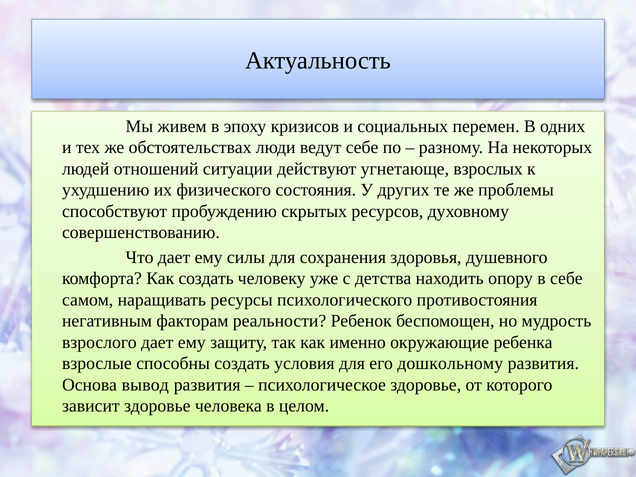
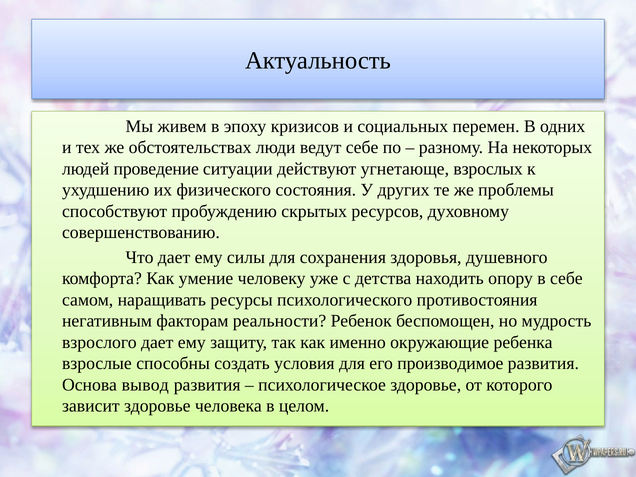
отношений: отношений -> проведение
Как создать: создать -> умение
дошкольному: дошкольному -> производимое
